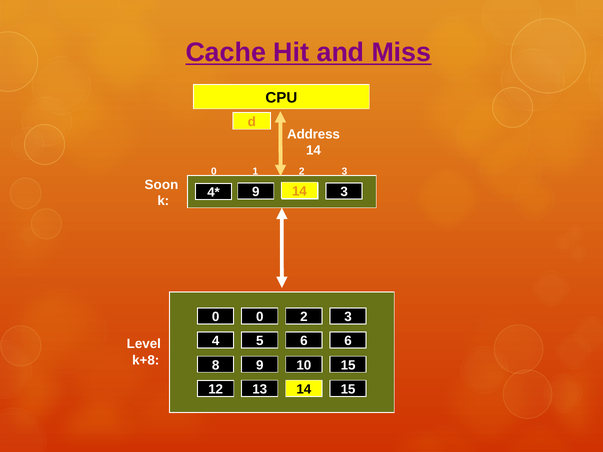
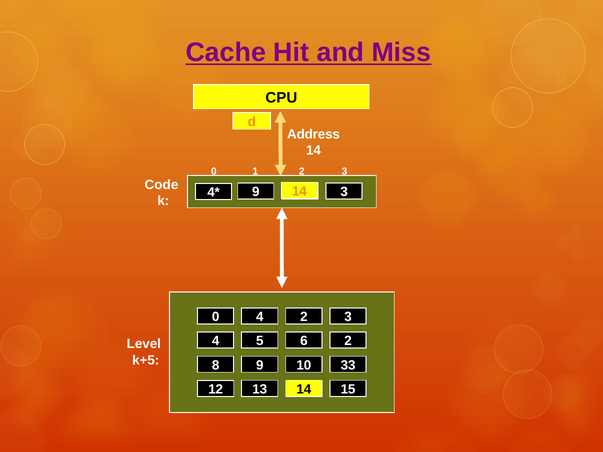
Soon: Soon -> Code
0 0: 0 -> 4
6 6: 6 -> 2
k+8: k+8 -> k+5
10 15: 15 -> 33
